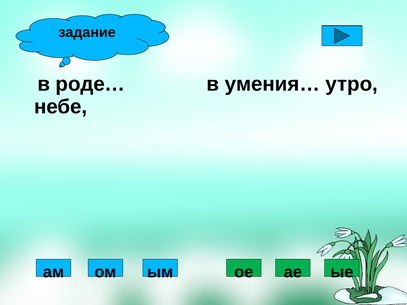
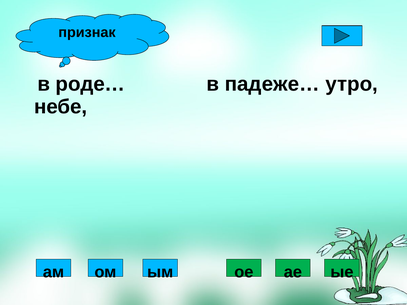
задание: задание -> признак
умения…: умения… -> падеже…
